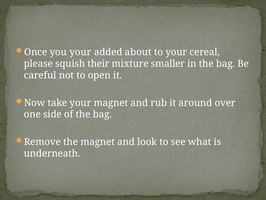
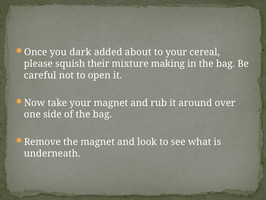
you your: your -> dark
smaller: smaller -> making
